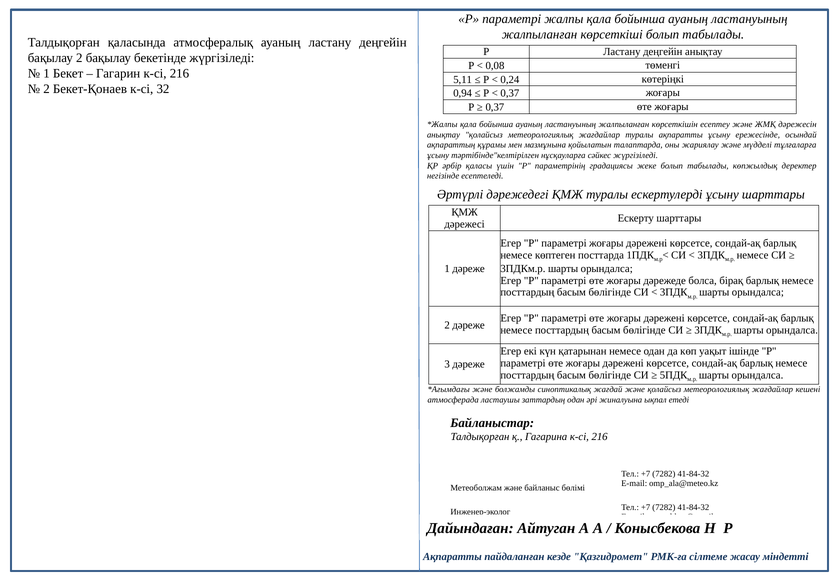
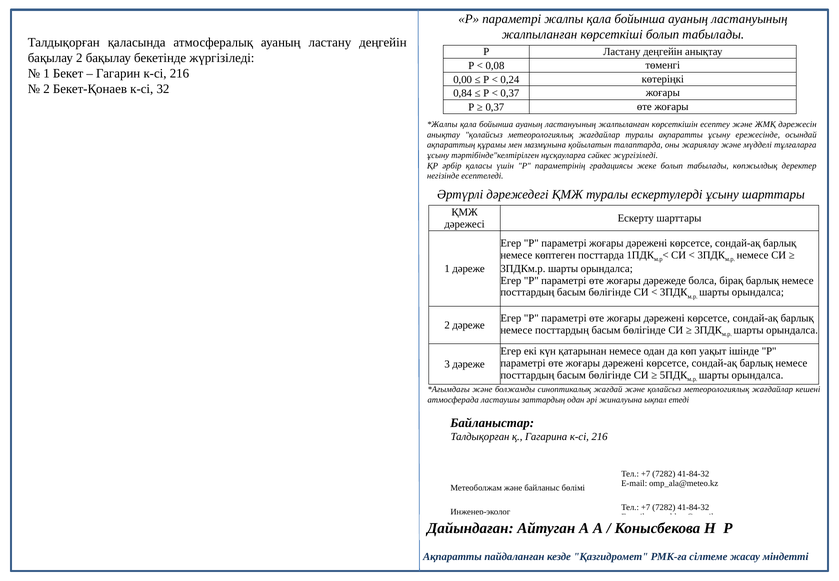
5,11: 5,11 -> 0,00
0,94: 0,94 -> 0,84
